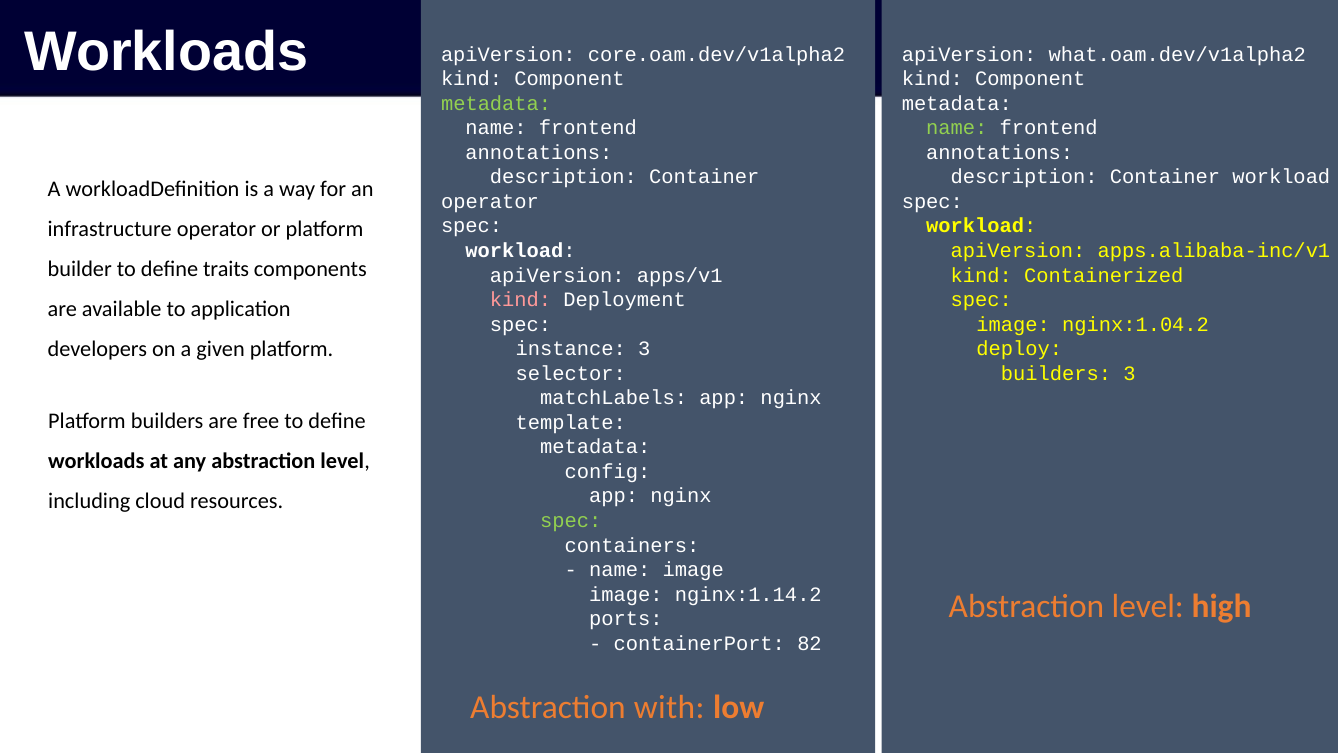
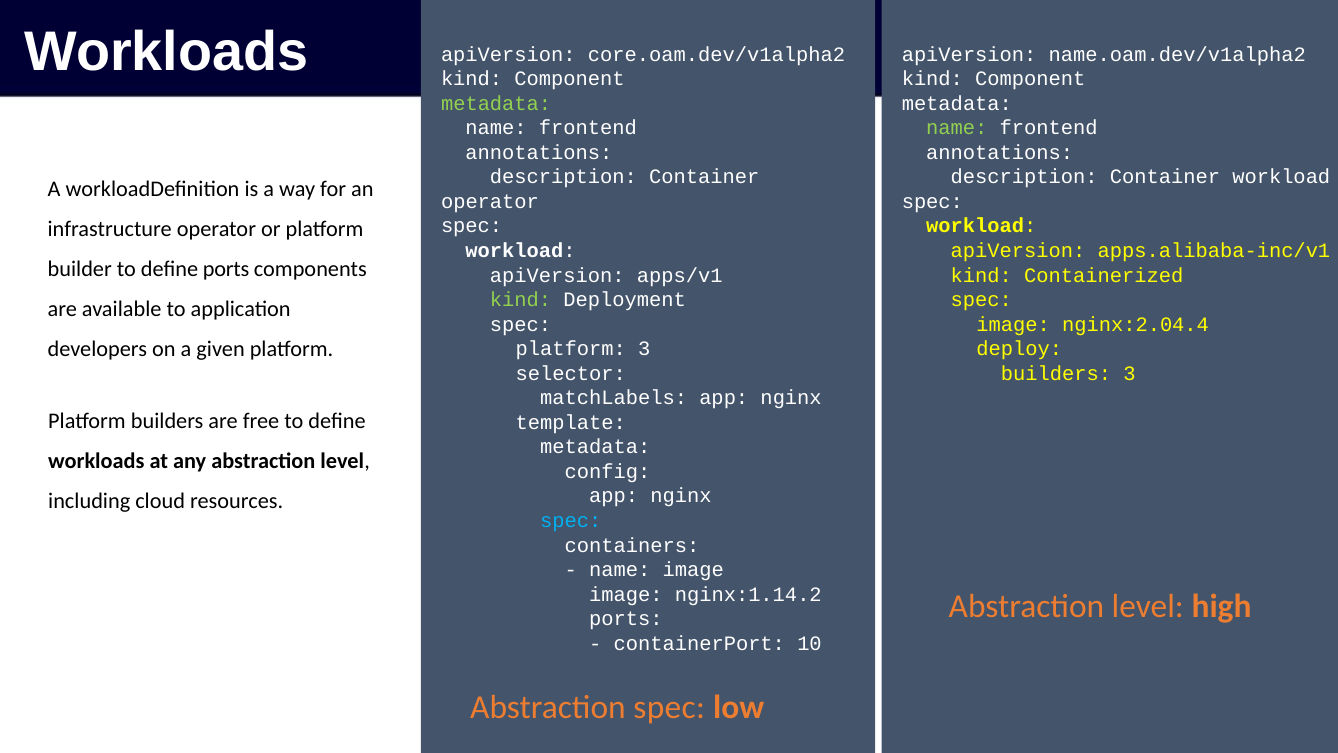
what.oam.dev/v1alpha2: what.oam.dev/v1alpha2 -> name.oam.dev/v1alpha2
define traits: traits -> ports
kind at (521, 300) colour: pink -> light green
nginx:1.04.2: nginx:1.04.2 -> nginx:2.04.4
instance at (571, 349): instance -> platform
spec at (571, 521) colour: light green -> light blue
82: 82 -> 10
Abstraction with: with -> spec
